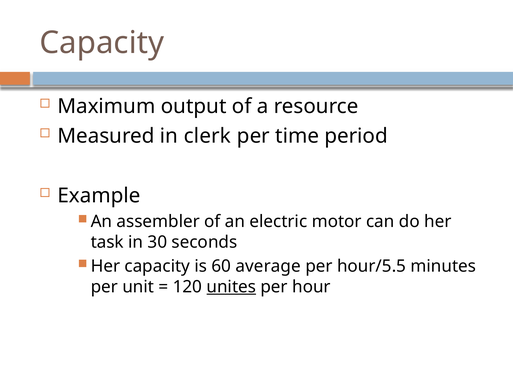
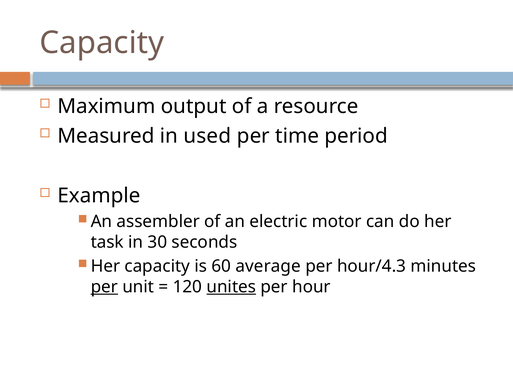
clerk: clerk -> used
hour/5.5: hour/5.5 -> hour/4.3
per at (104, 287) underline: none -> present
